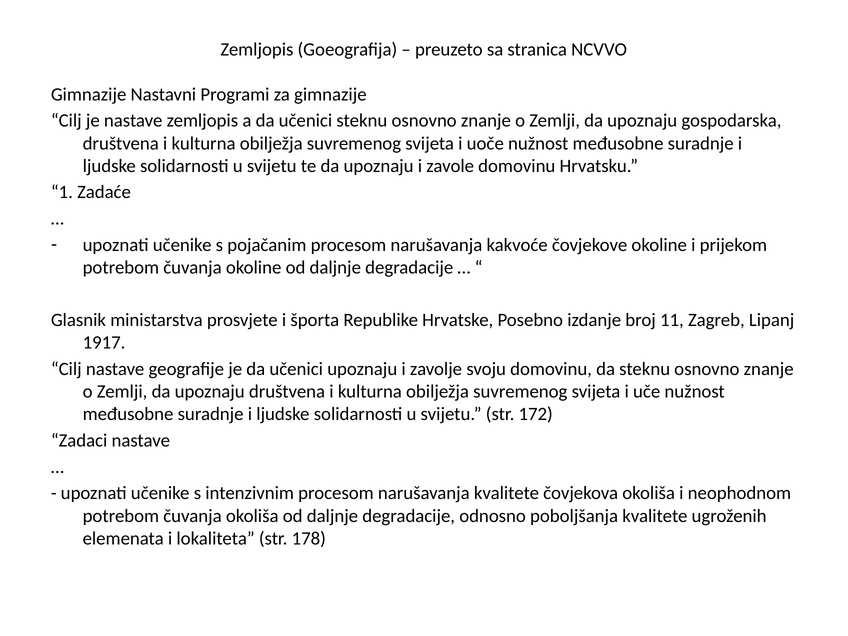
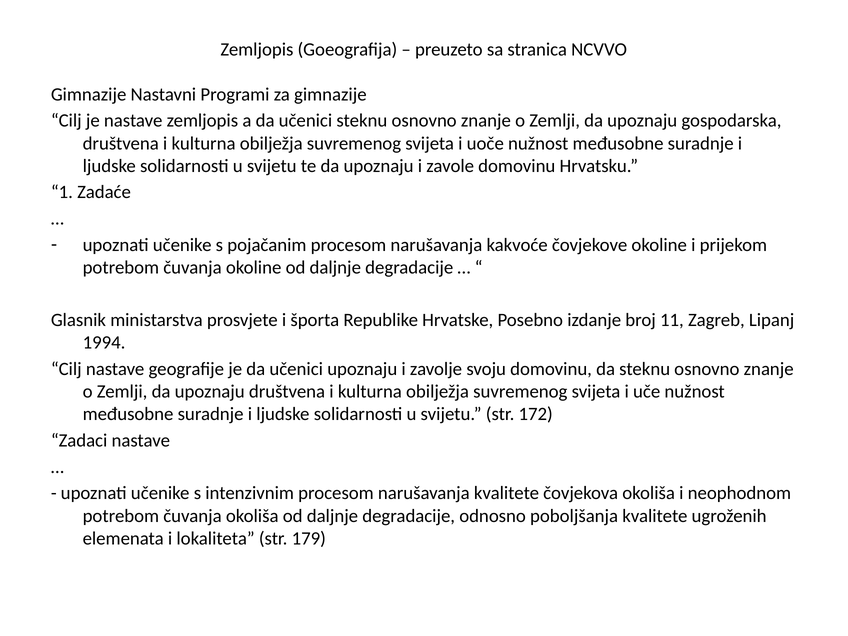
1917: 1917 -> 1994
178: 178 -> 179
